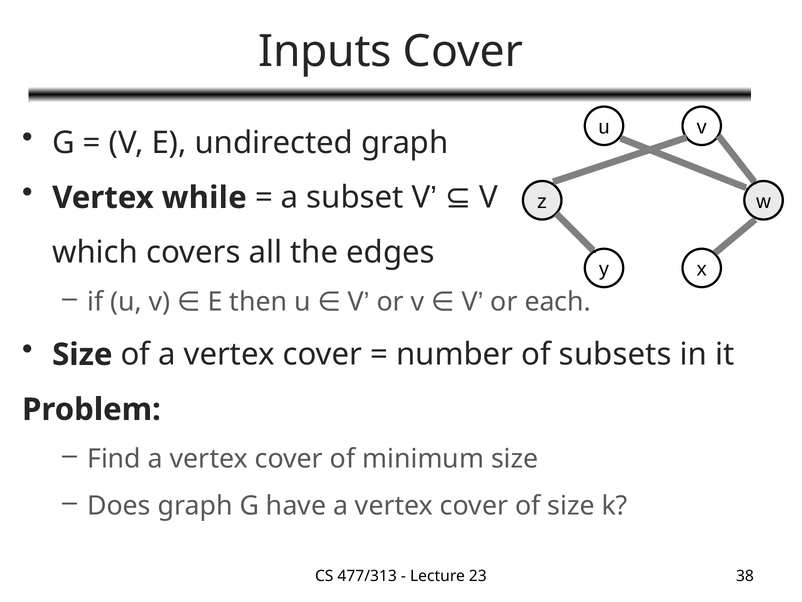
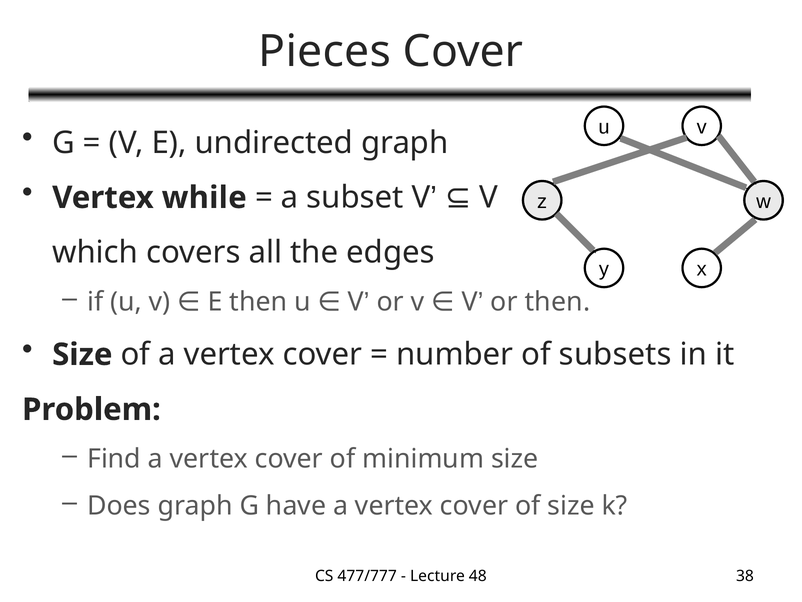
Inputs: Inputs -> Pieces
or each: each -> then
477/313: 477/313 -> 477/777
23: 23 -> 48
